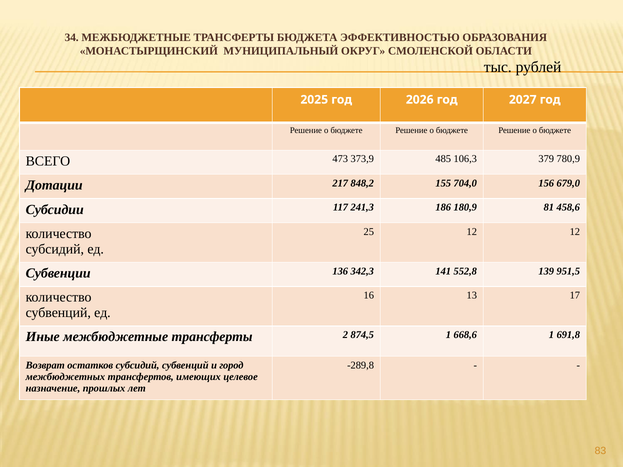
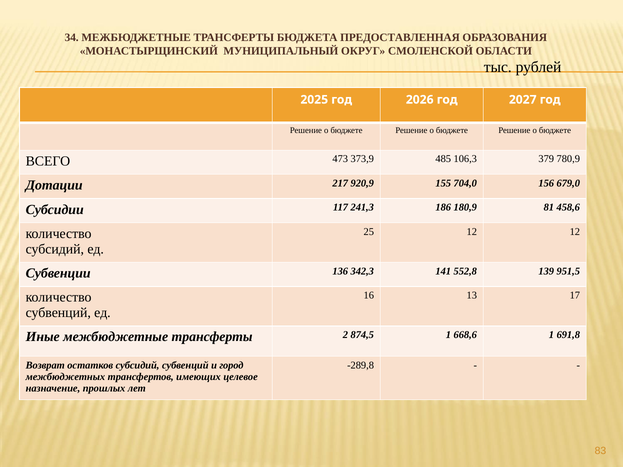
ЭФФЕКТИВНОСТЬЮ: ЭФФЕКТИВНОСТЬЮ -> ПРЕДОСТАВЛЕННАЯ
848,2: 848,2 -> 920,9
